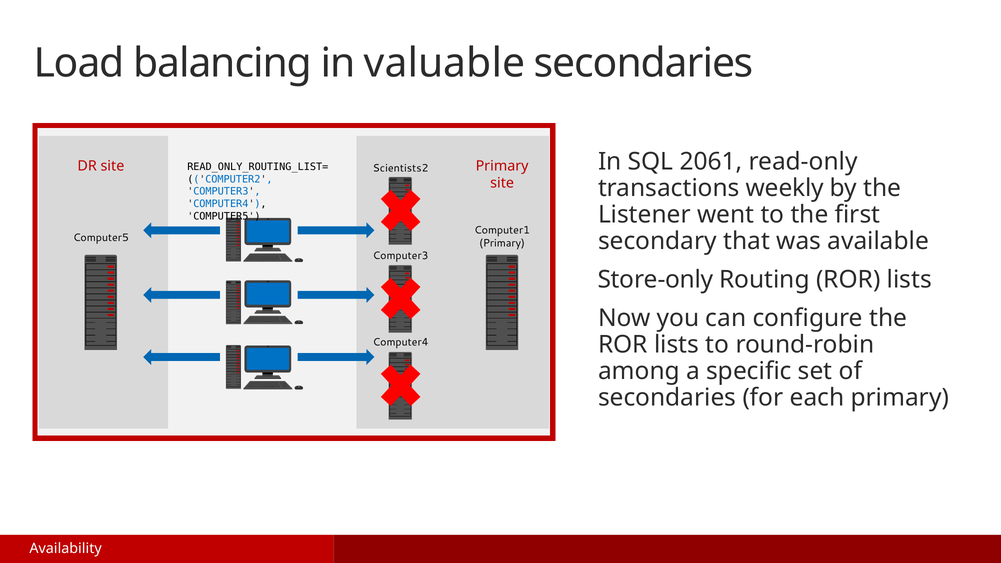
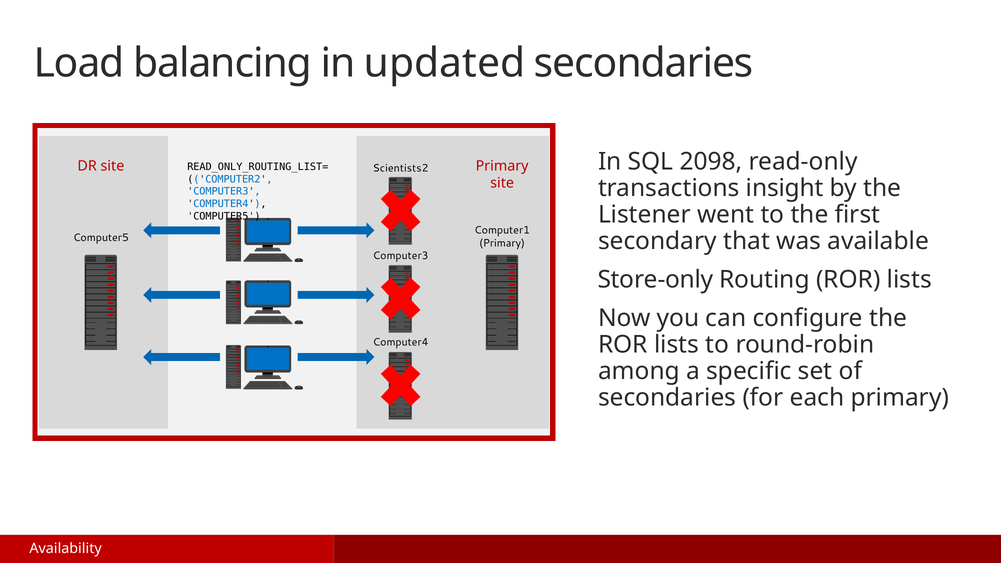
valuable: valuable -> updated
2061: 2061 -> 2098
weekly: weekly -> insight
